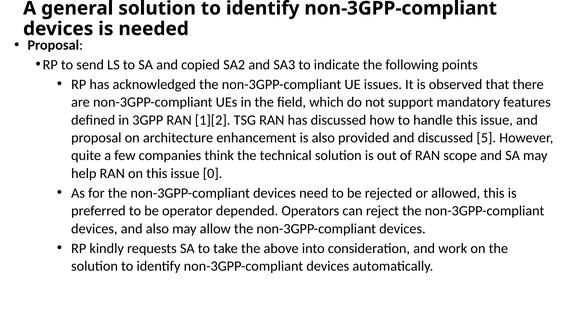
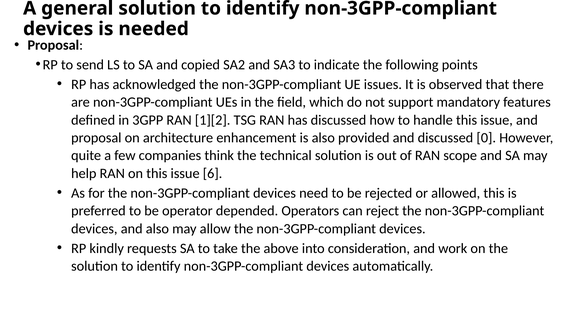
5: 5 -> 0
0: 0 -> 6
